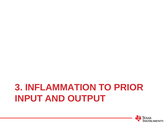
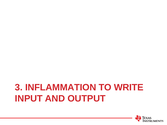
PRIOR: PRIOR -> WRITE
